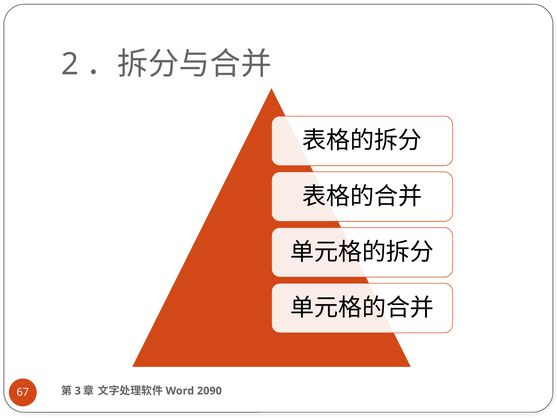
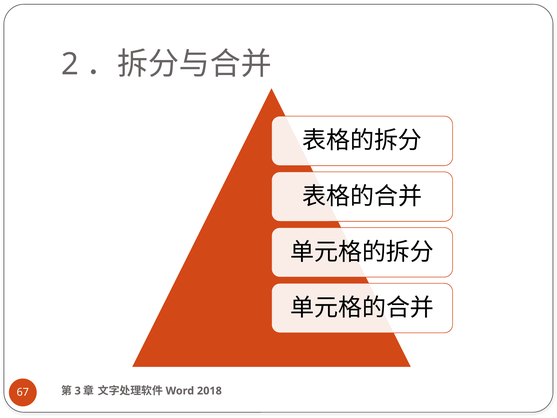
2090: 2090 -> 2018
